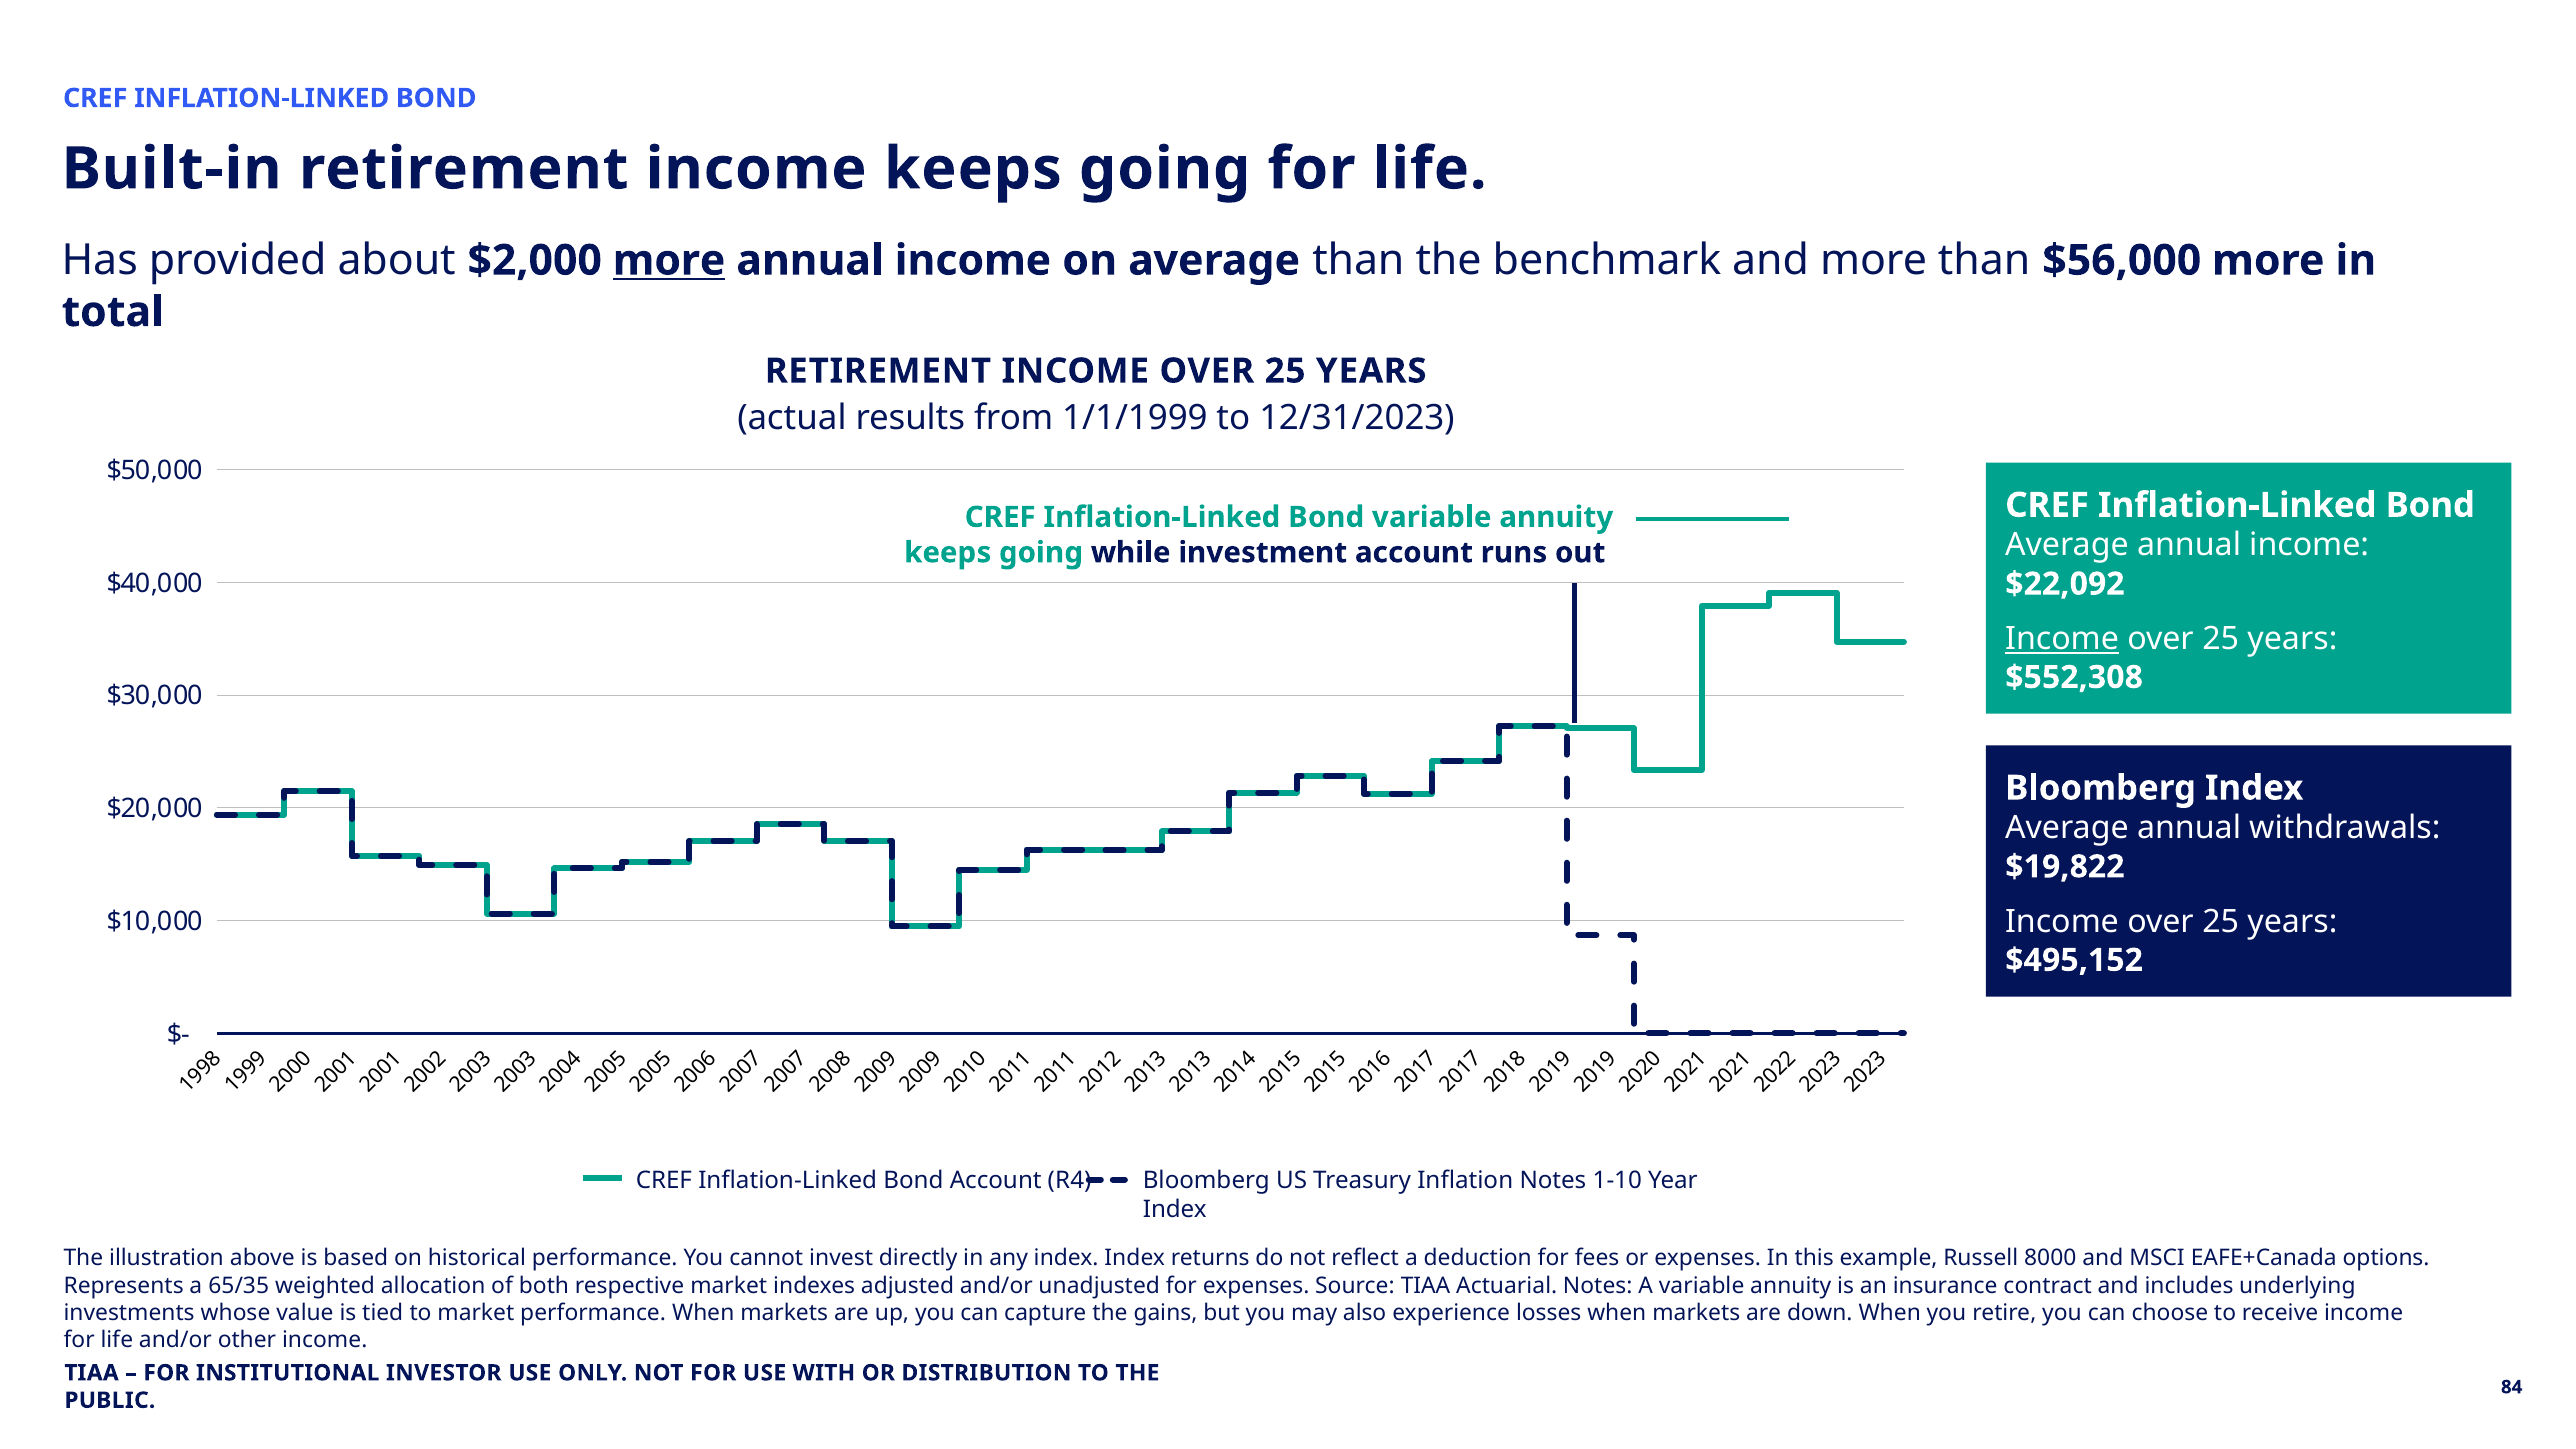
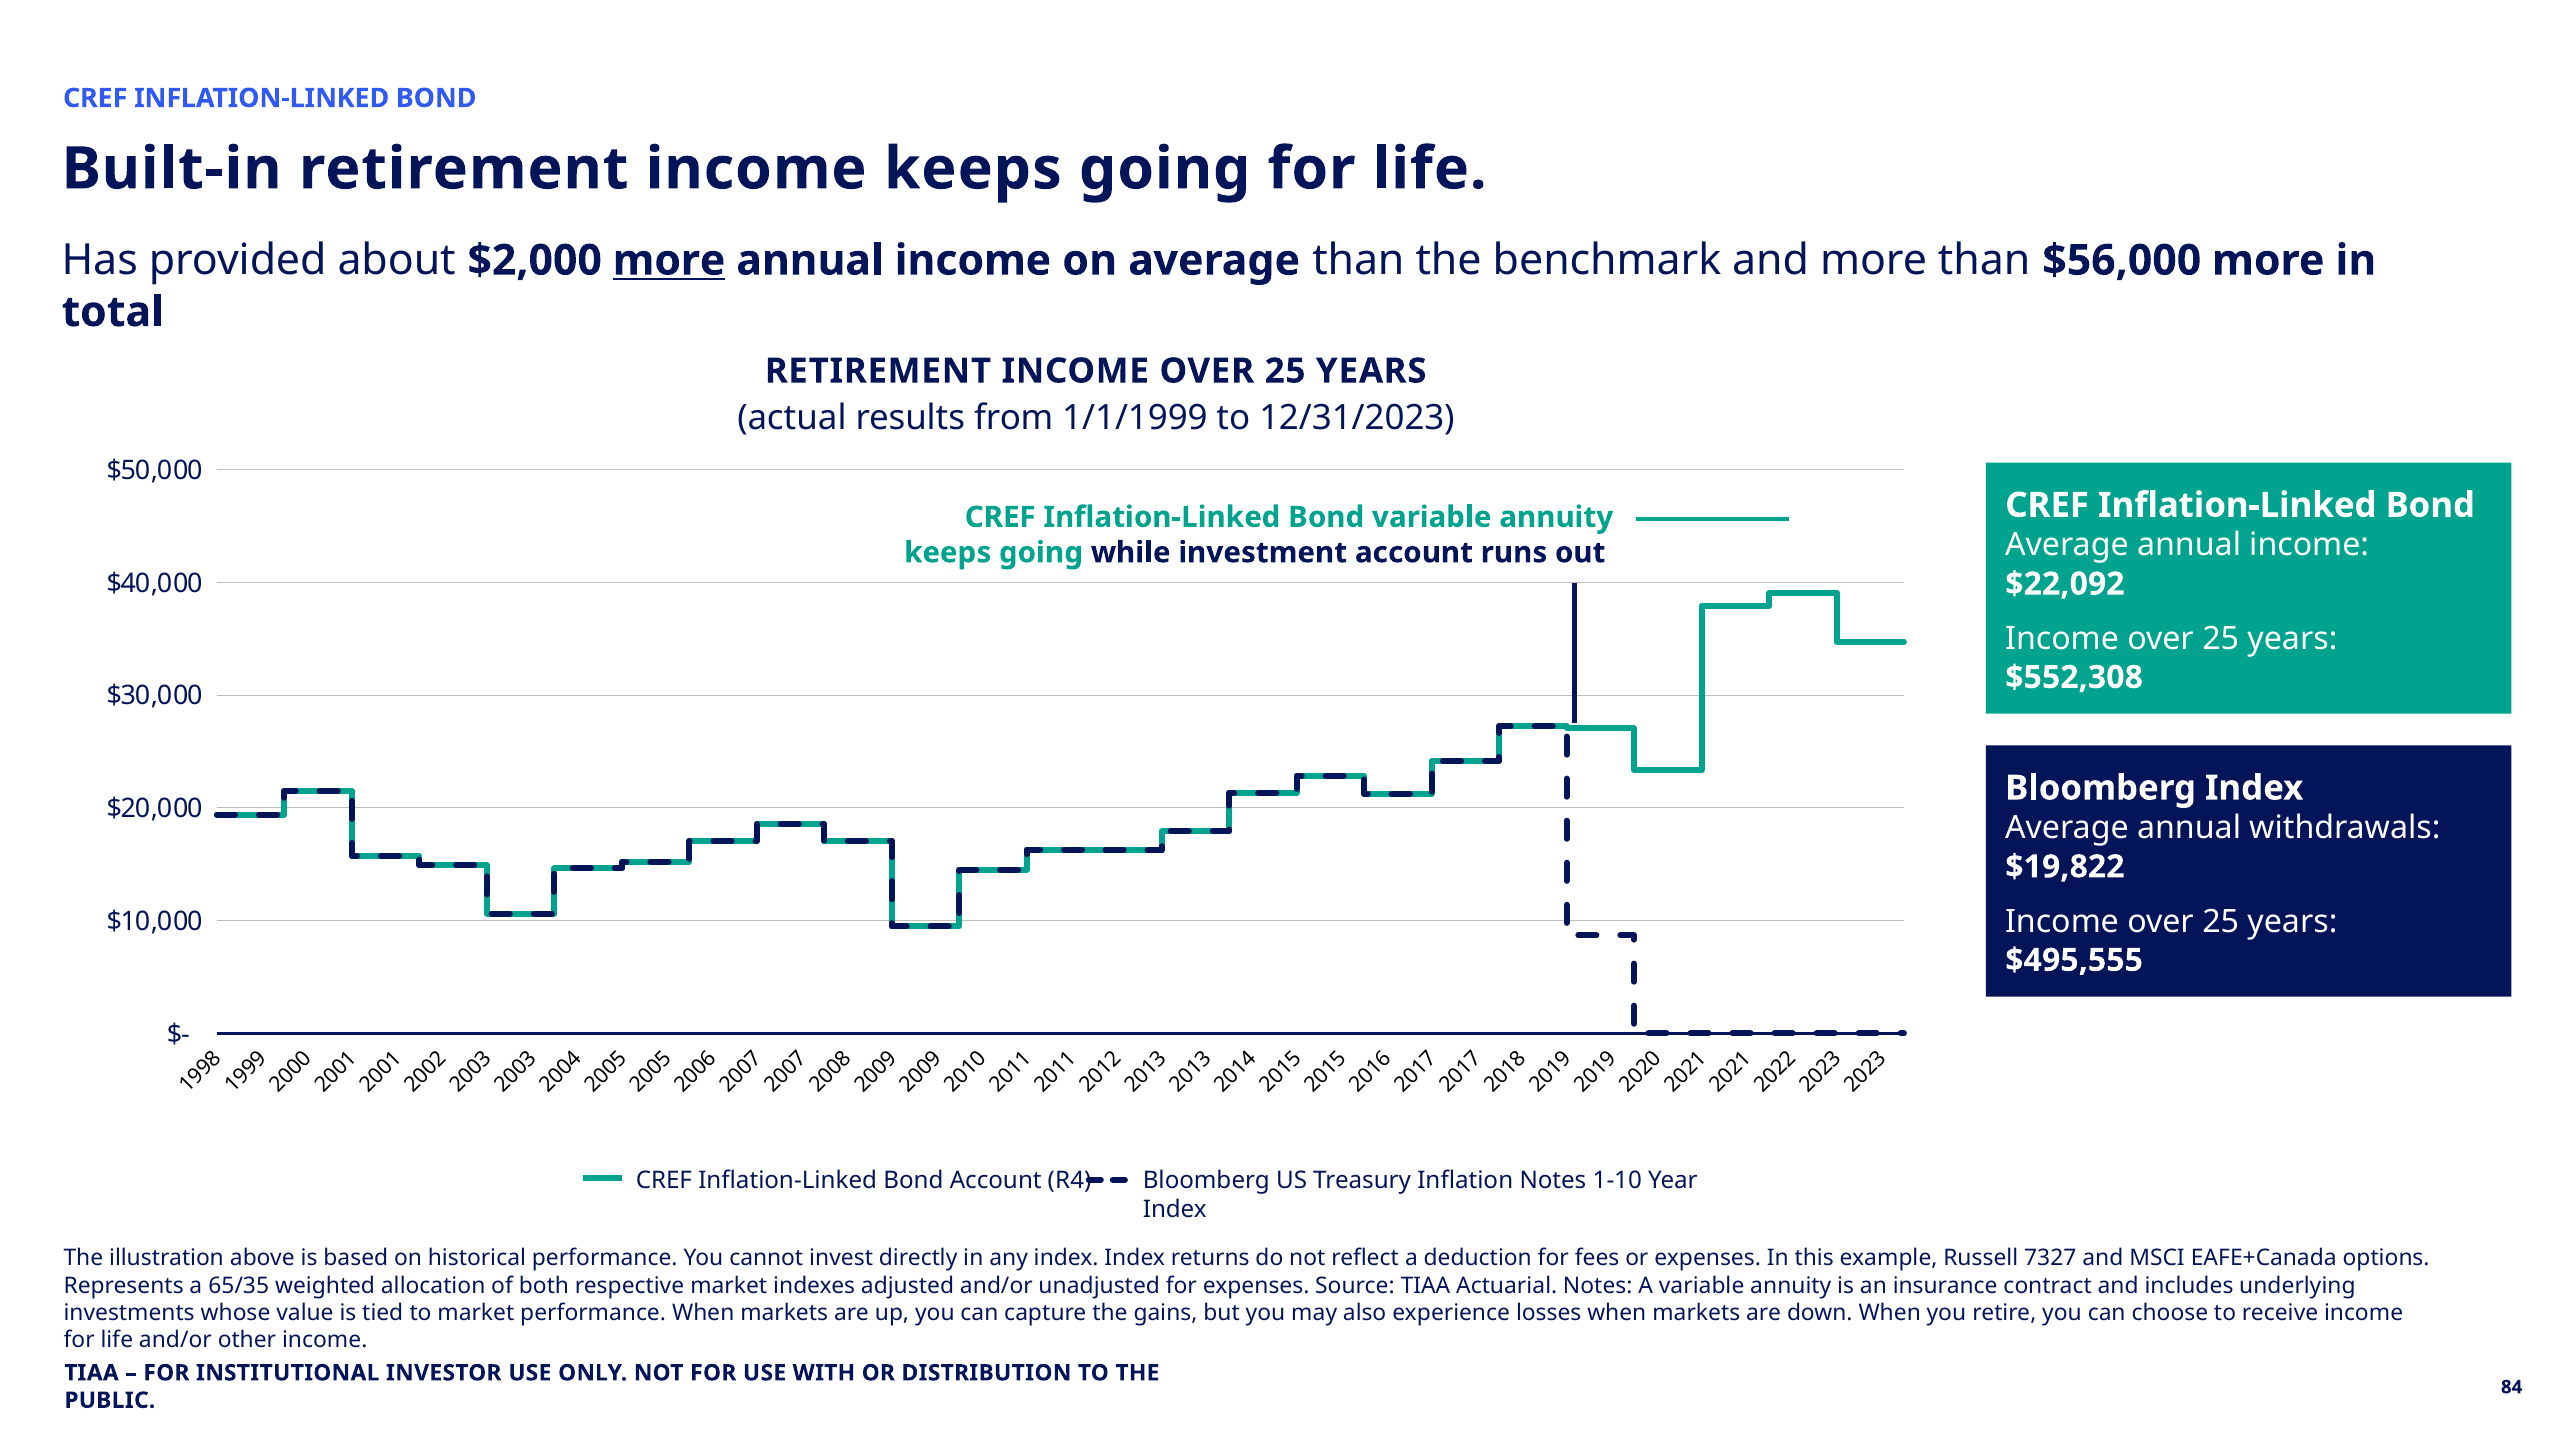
Income at (2062, 639) underline: present -> none
$495,152: $495,152 -> $495,555
8000: 8000 -> 7327
